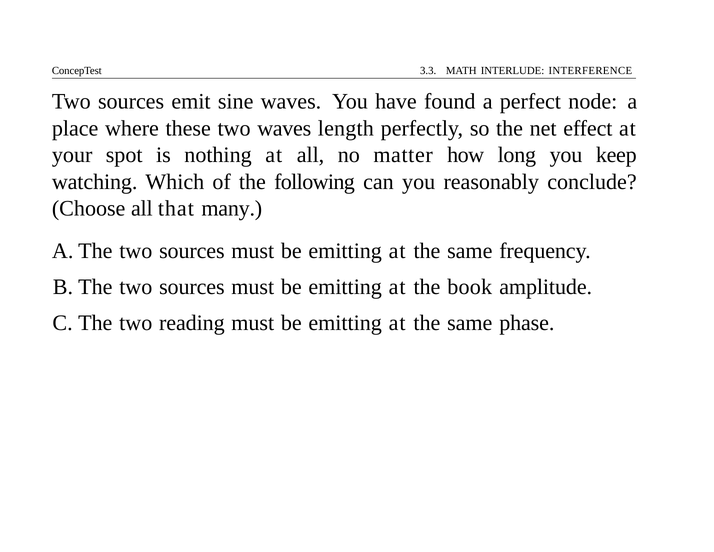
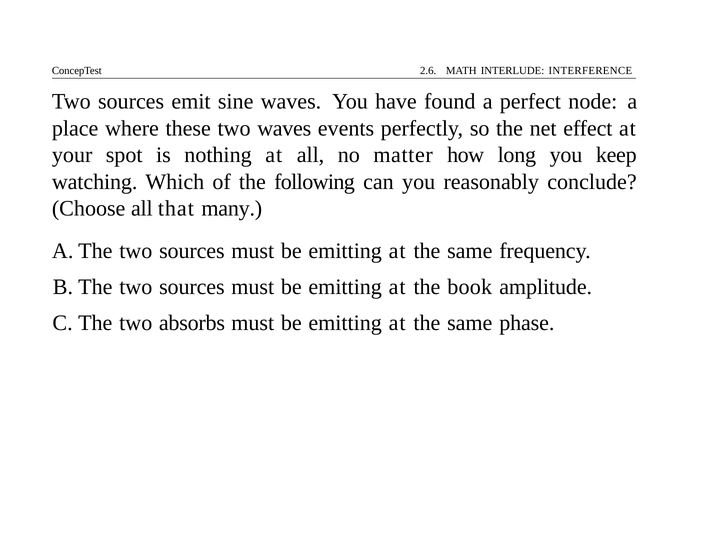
3.3: 3.3 -> 2.6
length: length -> events
reading: reading -> absorbs
